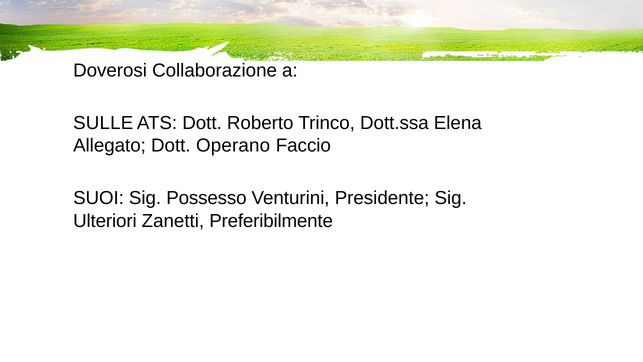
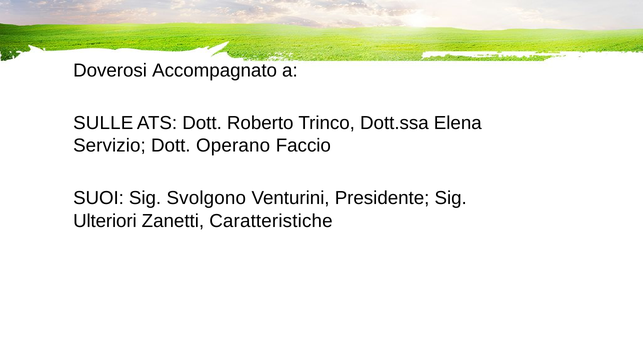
Collaborazione: Collaborazione -> Accompagnato
Allegato: Allegato -> Servizio
Possesso: Possesso -> Svolgono
Preferibilmente: Preferibilmente -> Caratteristiche
